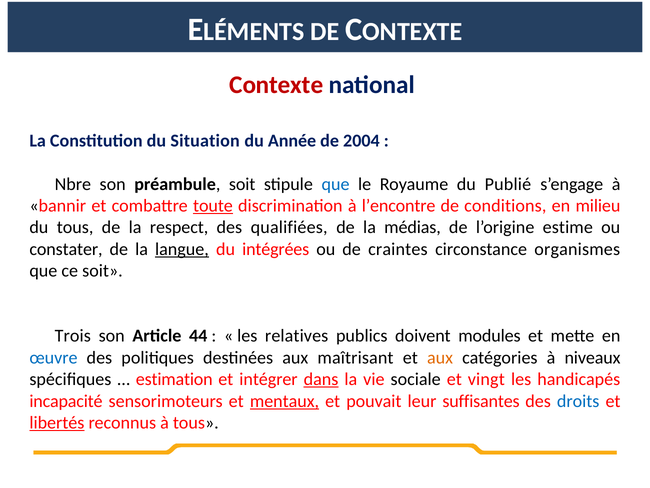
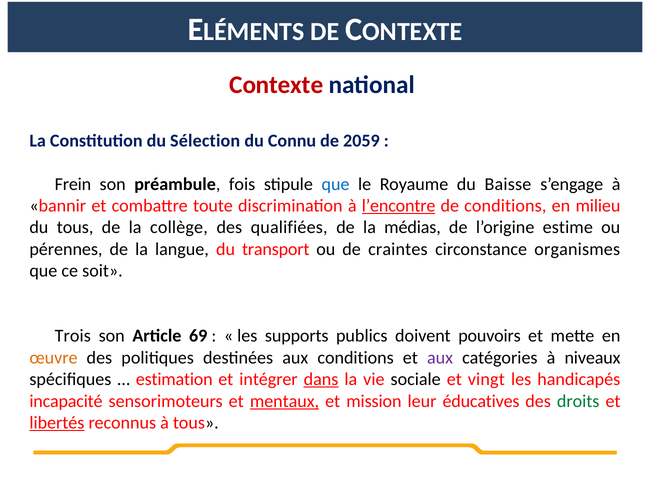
Situation: Situation -> Sélection
Année: Année -> Connu
2004: 2004 -> 2059
Nbre: Nbre -> Frein
préambule soit: soit -> fois
Publié: Publié -> Baisse
toute underline: present -> none
l’encontre underline: none -> present
respect: respect -> collège
constater: constater -> pérennes
langue underline: present -> none
intégrées: intégrées -> transport
44: 44 -> 69
relatives: relatives -> supports
modules: modules -> pouvoirs
œuvre colour: blue -> orange
aux maîtrisant: maîtrisant -> conditions
aux at (440, 357) colour: orange -> purple
pouvait: pouvait -> mission
suffisantes: suffisantes -> éducatives
droits colour: blue -> green
